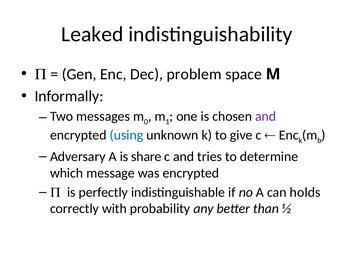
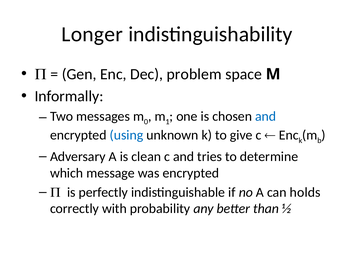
Leaked: Leaked -> Longer
and at (266, 117) colour: purple -> blue
share: share -> clean
